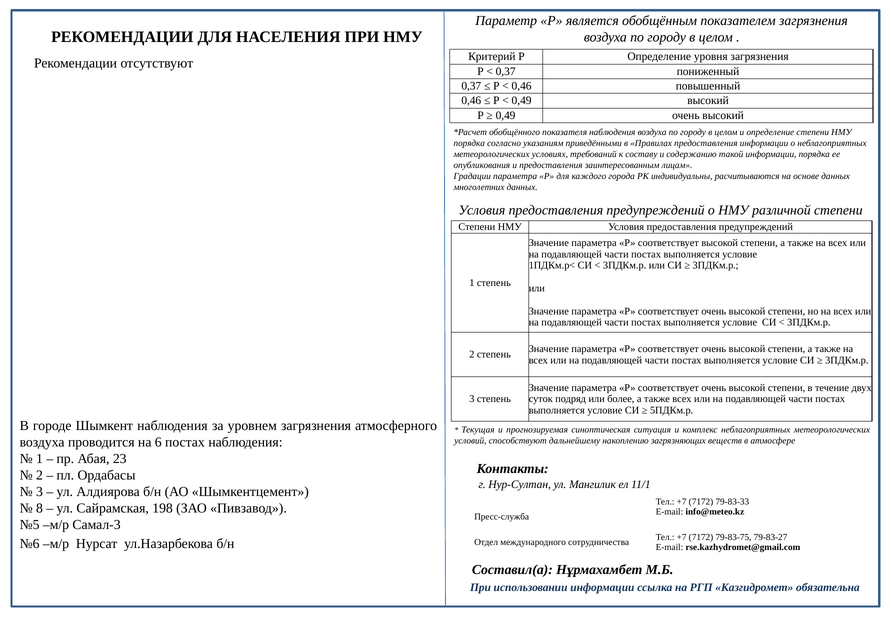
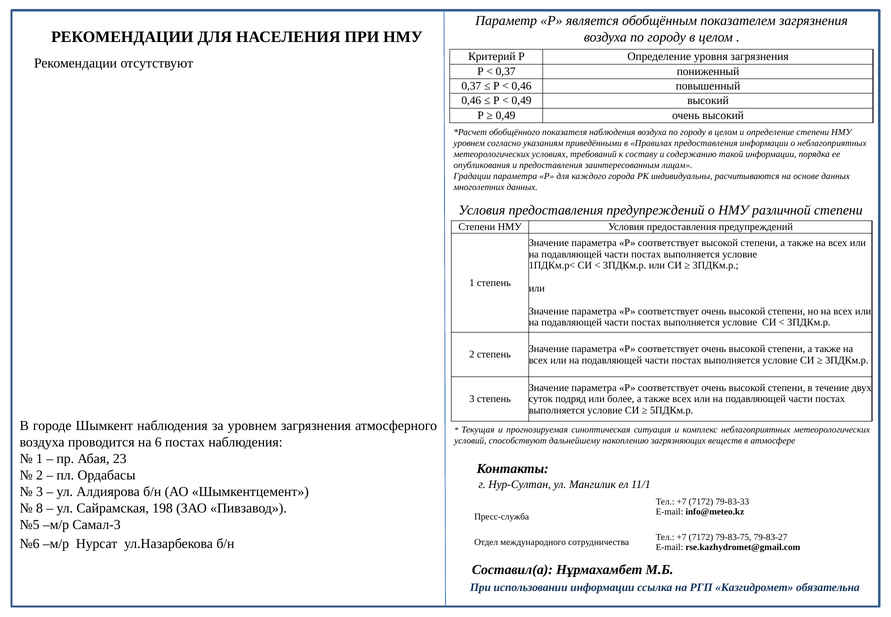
порядка at (469, 143): порядка -> уровнем
